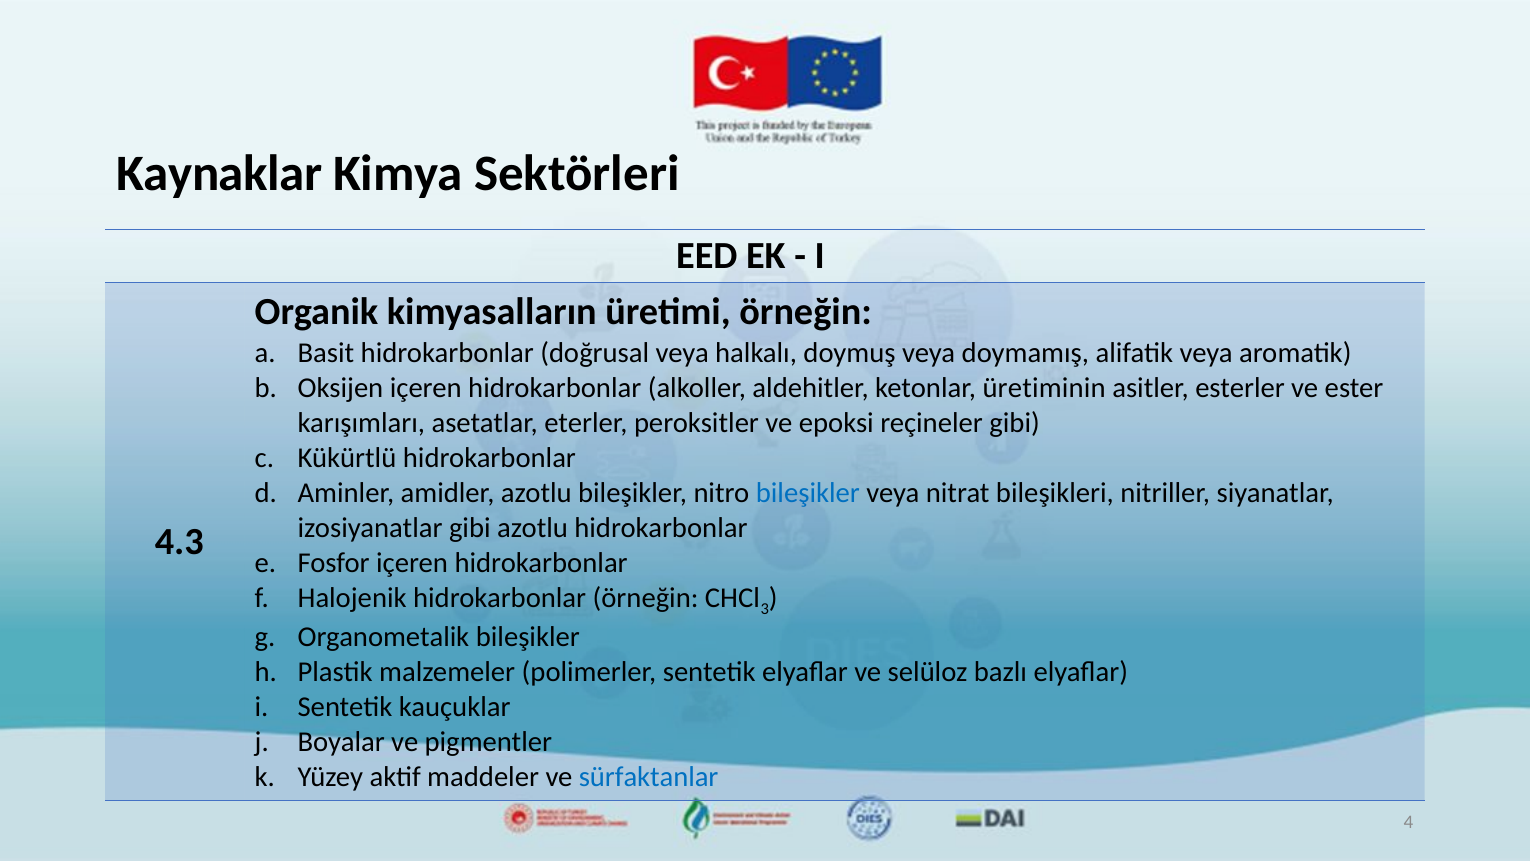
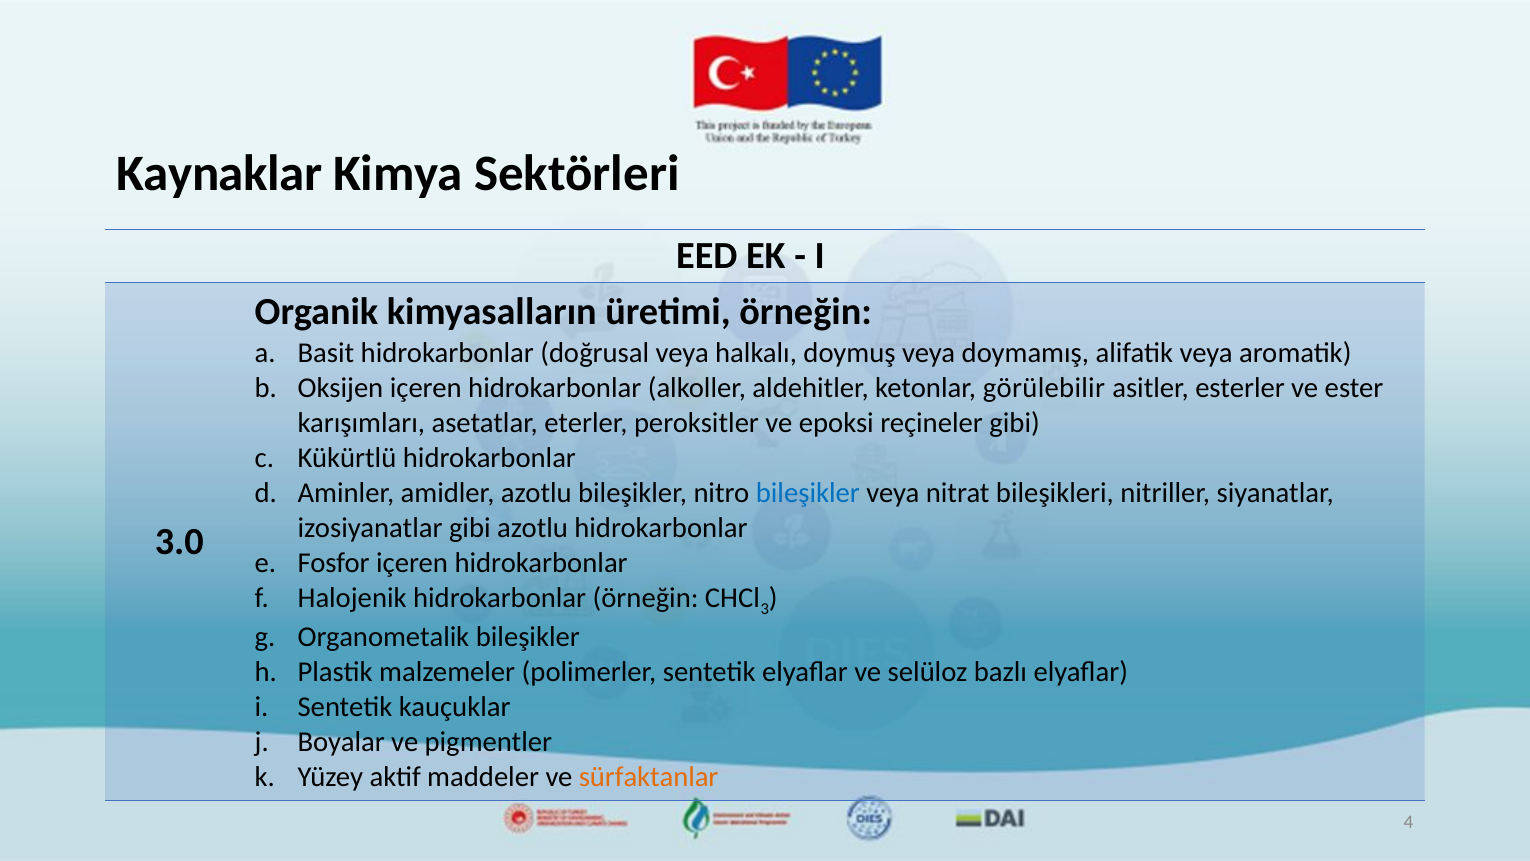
üretiminin: üretiminin -> görülebilir
4.3: 4.3 -> 3.0
sürfaktanlar colour: blue -> orange
